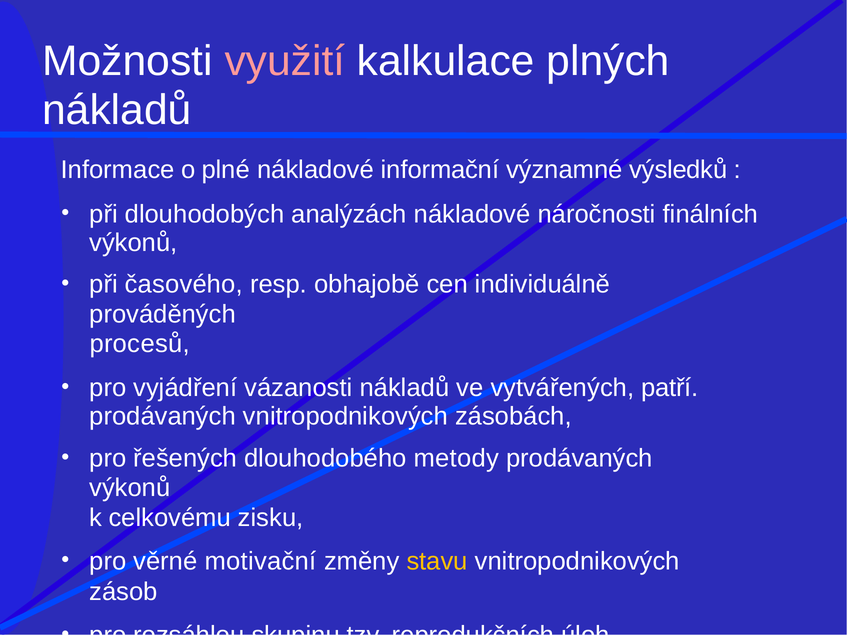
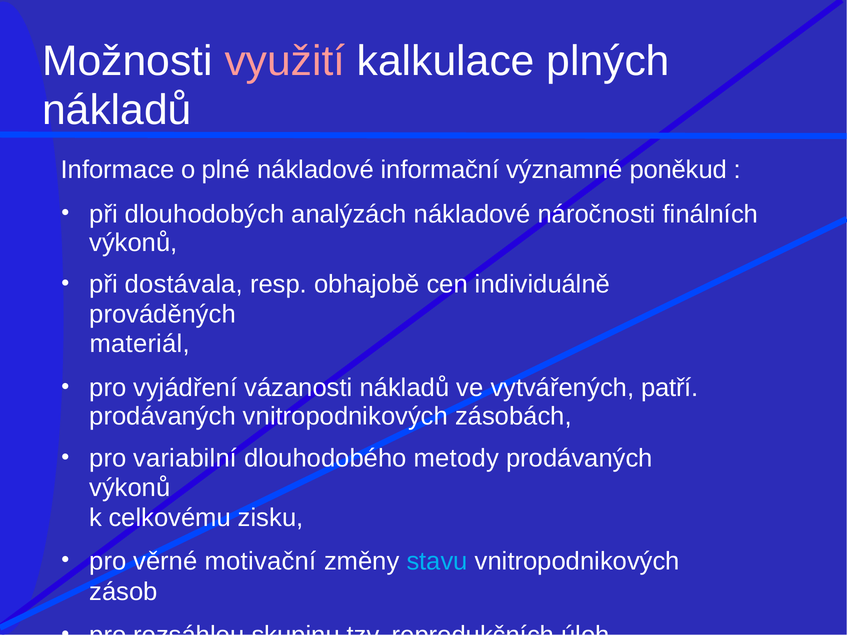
výsledků: výsledků -> poněkud
časového: časového -> dostávala
procesů: procesů -> materiál
řešených: řešených -> variabilní
stavu colour: yellow -> light blue
